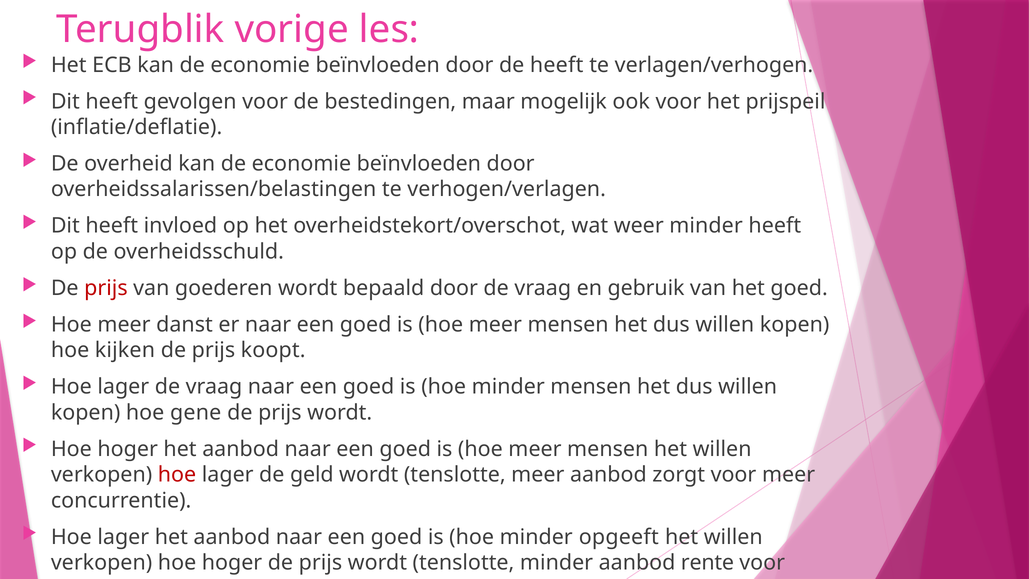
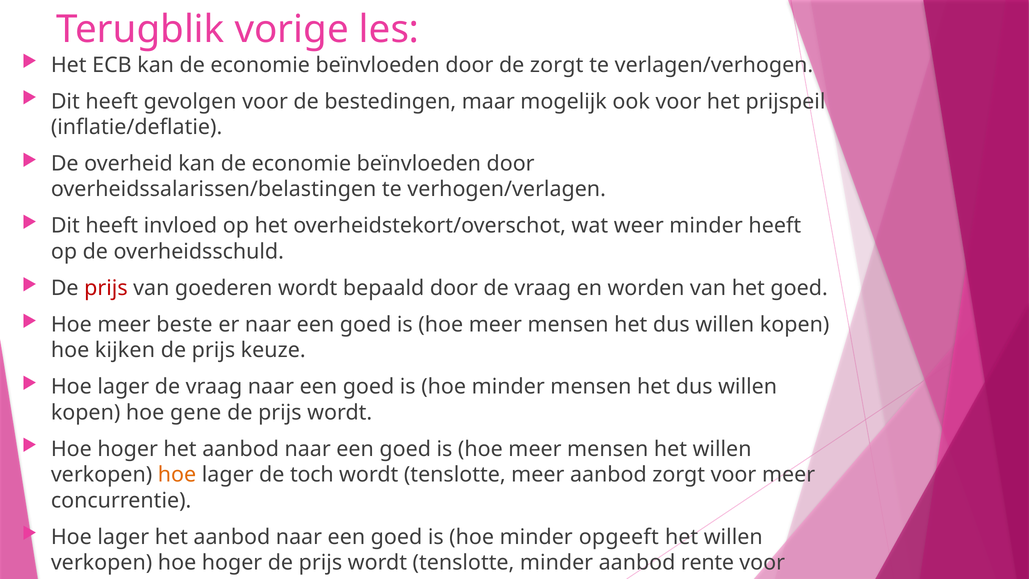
de heeft: heeft -> zorgt
gebruik: gebruik -> worden
danst: danst -> beste
koopt: koopt -> keuze
hoe at (177, 475) colour: red -> orange
geld: geld -> toch
